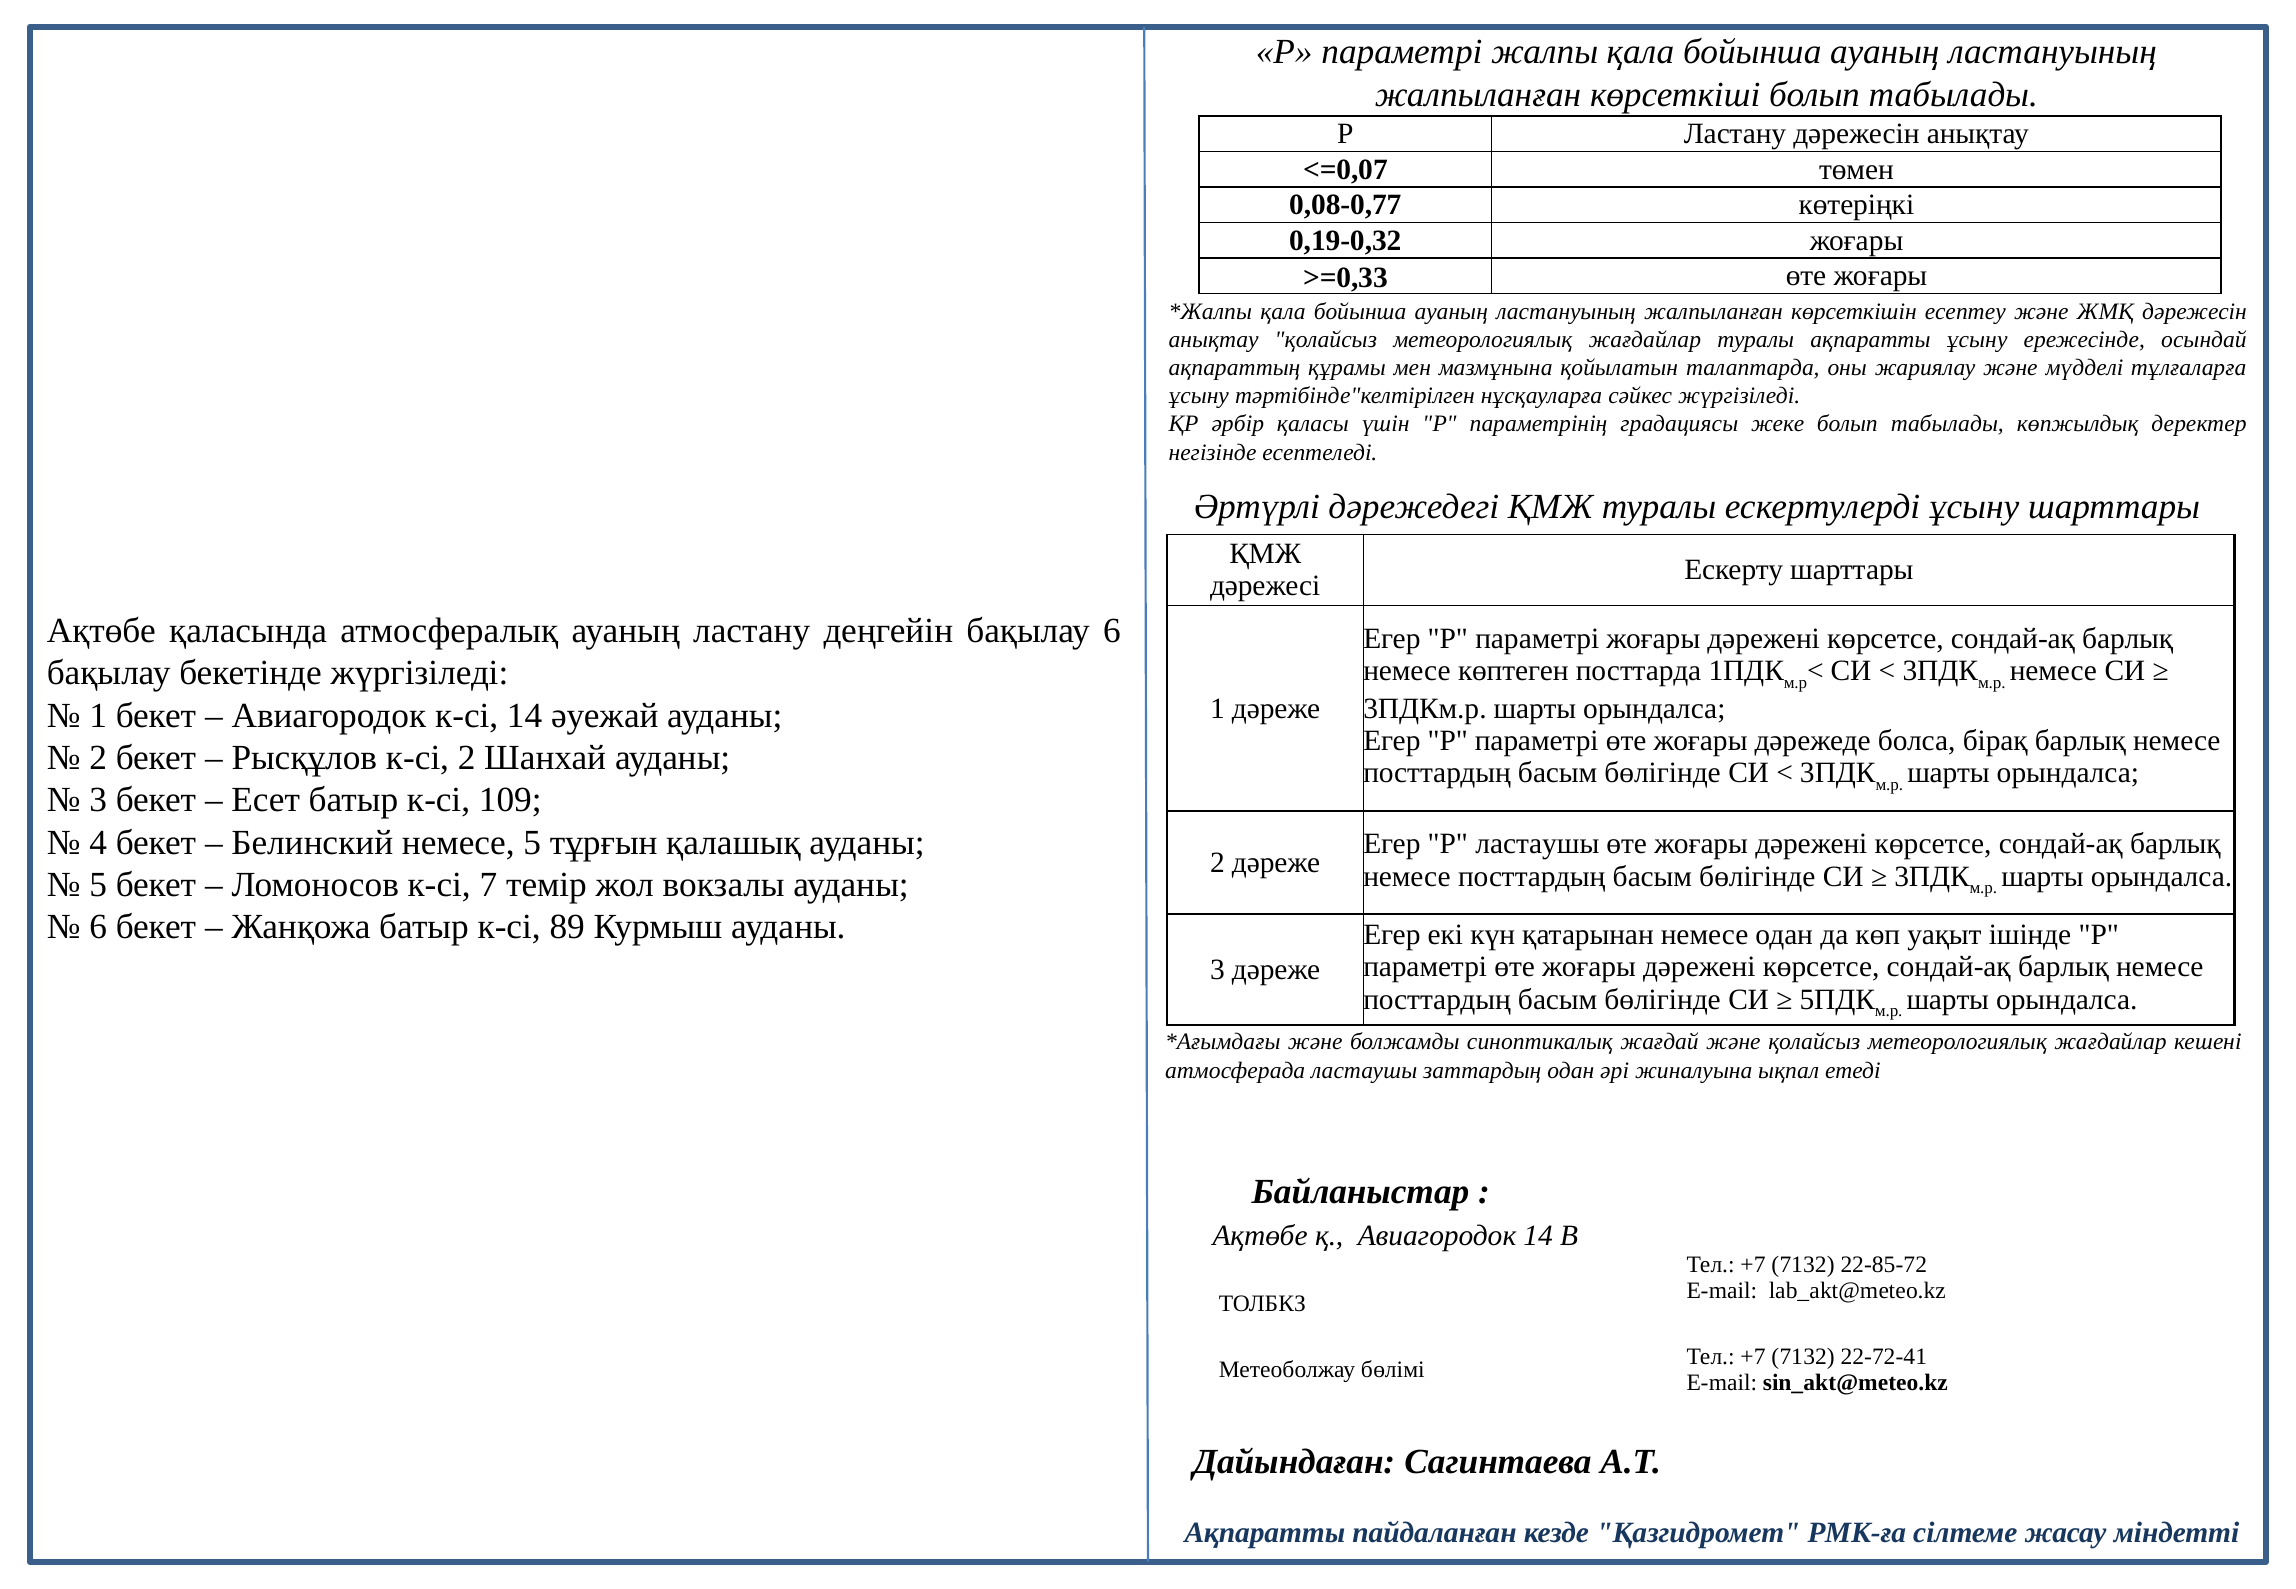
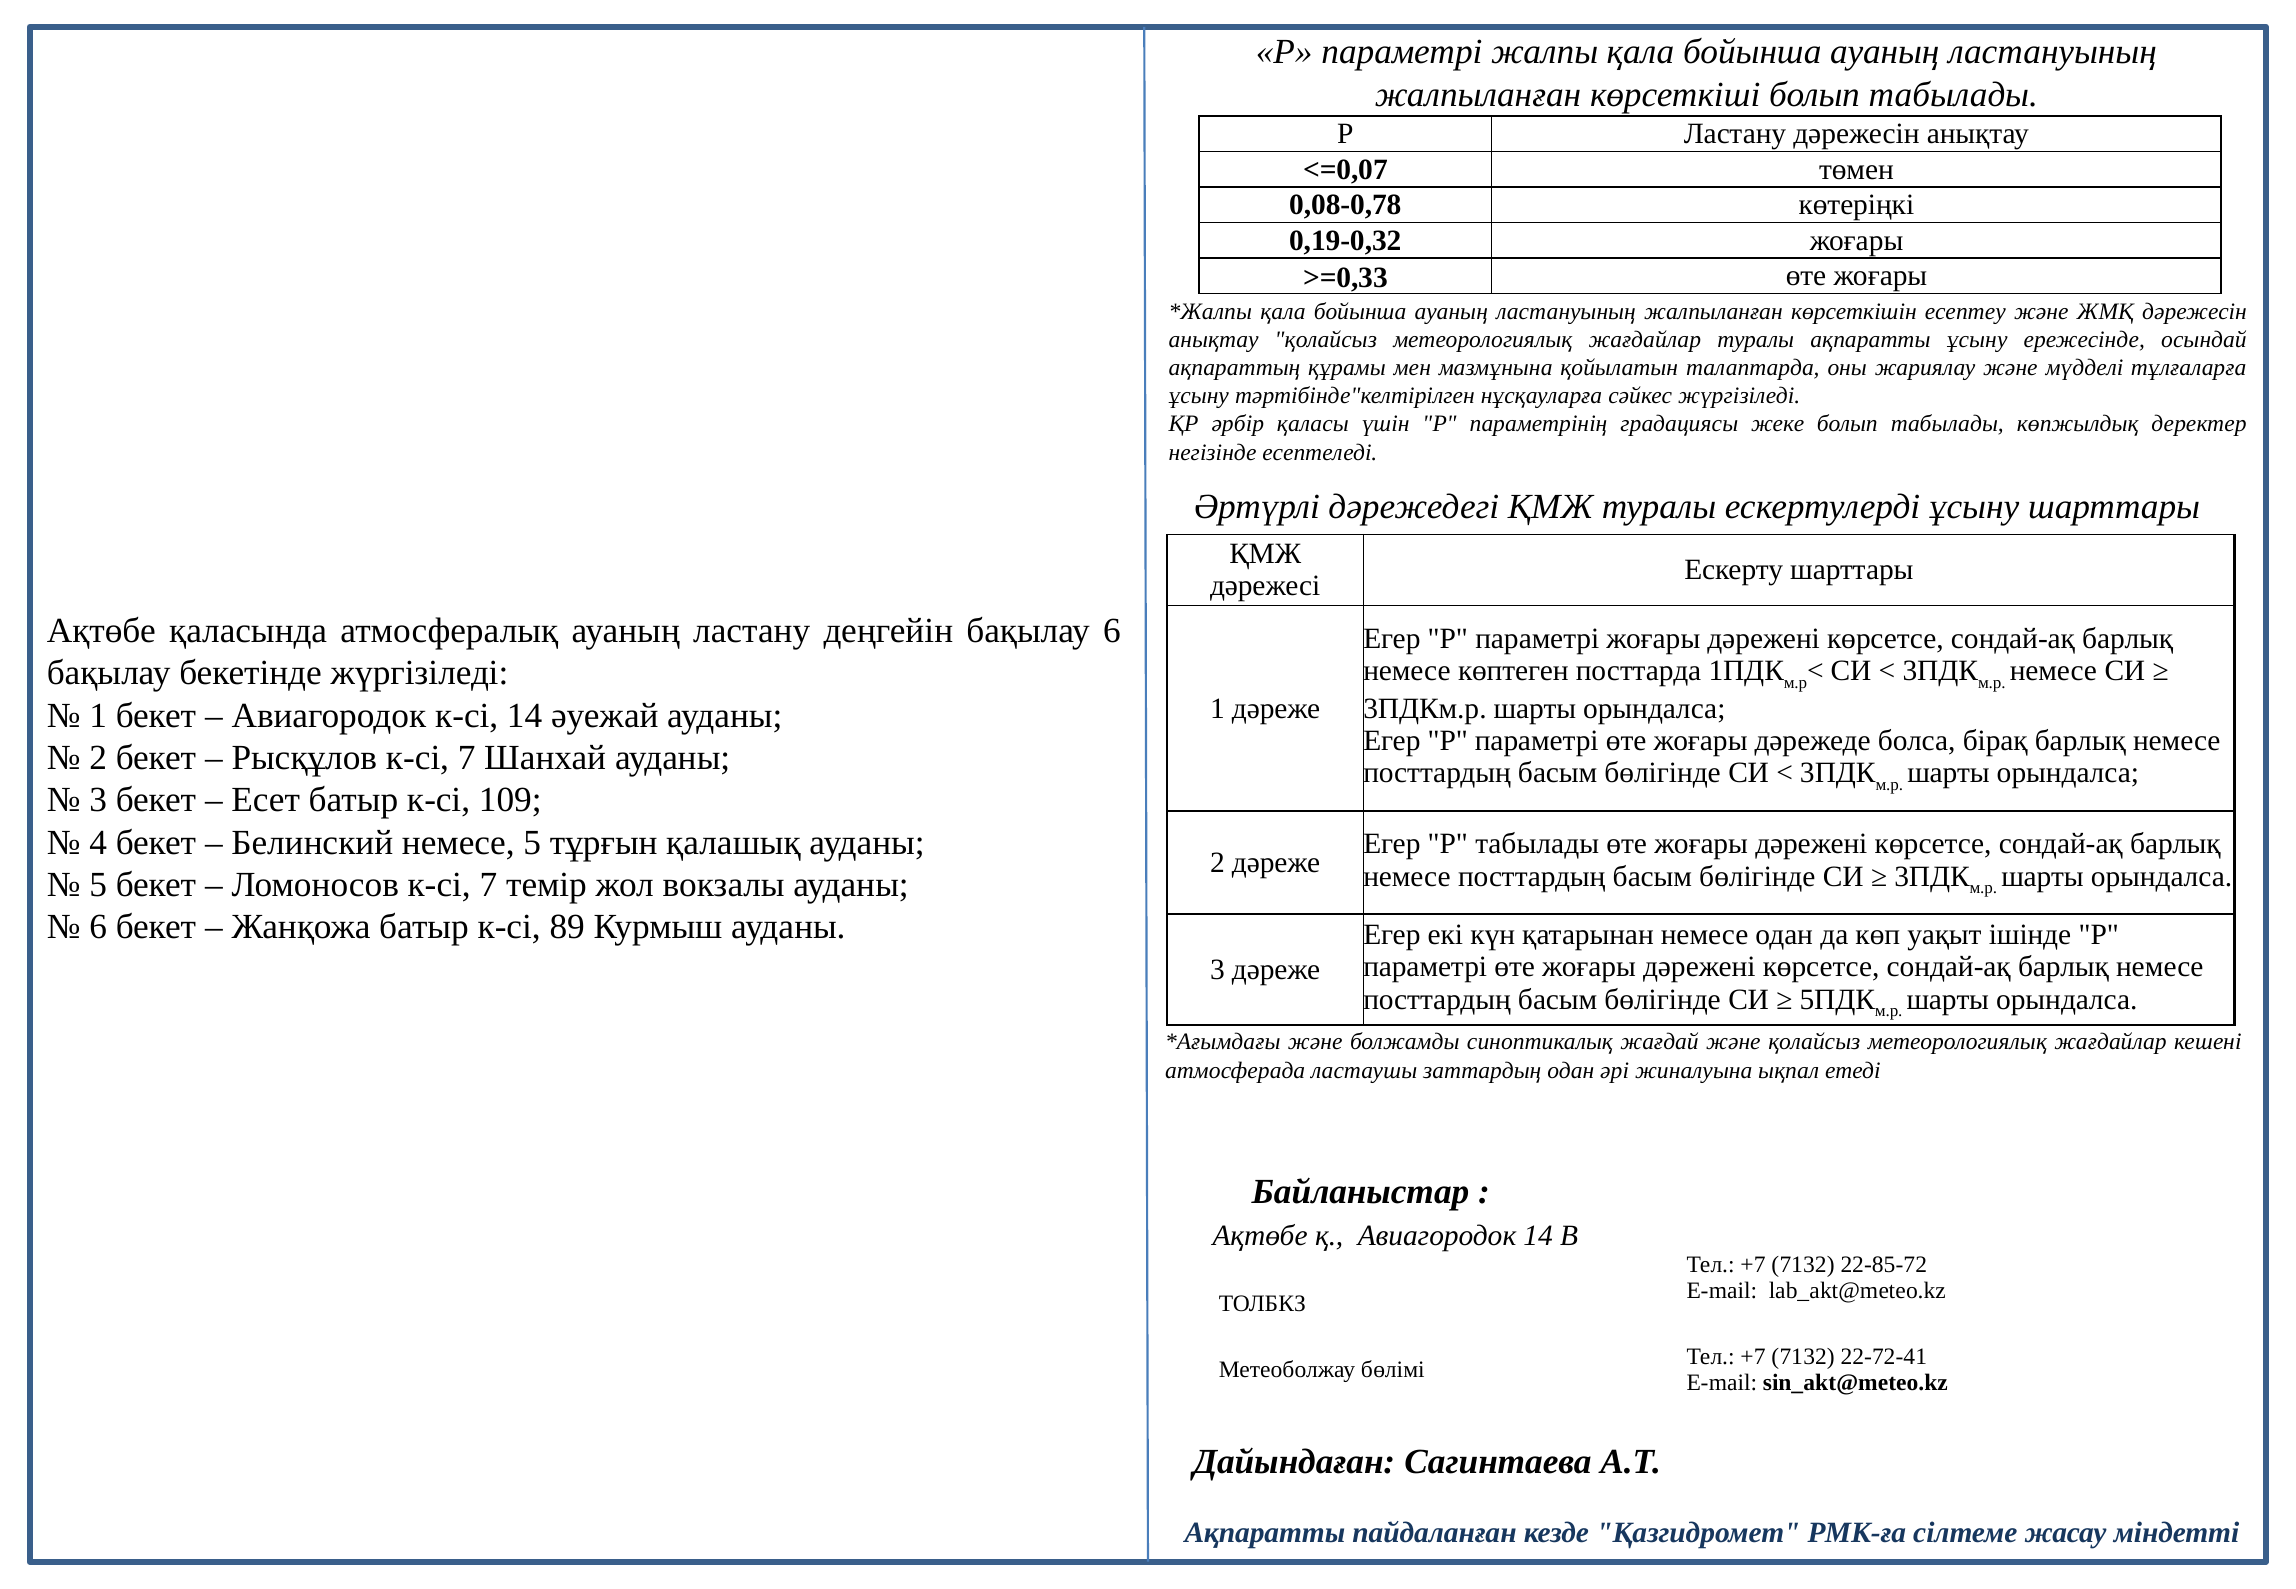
0,08-0,77: 0,08-0,77 -> 0,08-0,78
Рысқұлов к-сі 2: 2 -> 7
Р ластаушы: ластаушы -> табылады
